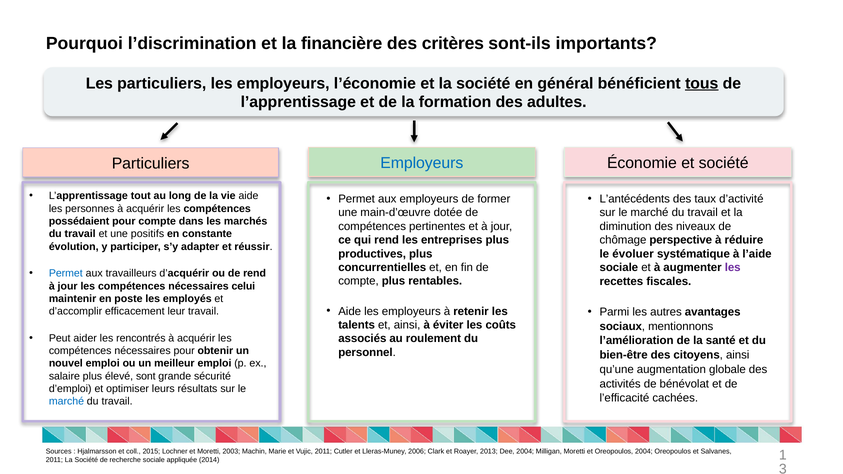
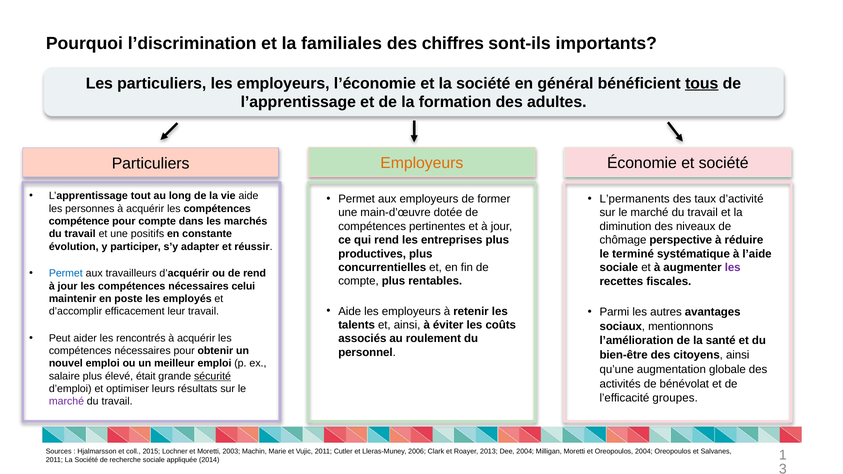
financière: financière -> familiales
critères: critères -> chiffres
Employeurs at (422, 163) colour: blue -> orange
L’antécédents: L’antécédents -> L’permanents
possédaient: possédaient -> compétence
évoluer: évoluer -> terminé
sont: sont -> était
sécurité underline: none -> present
cachées: cachées -> groupes
marché at (66, 402) colour: blue -> purple
